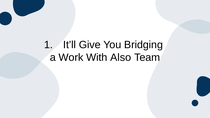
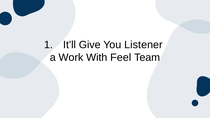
Bridging: Bridging -> Listener
Also: Also -> Feel
